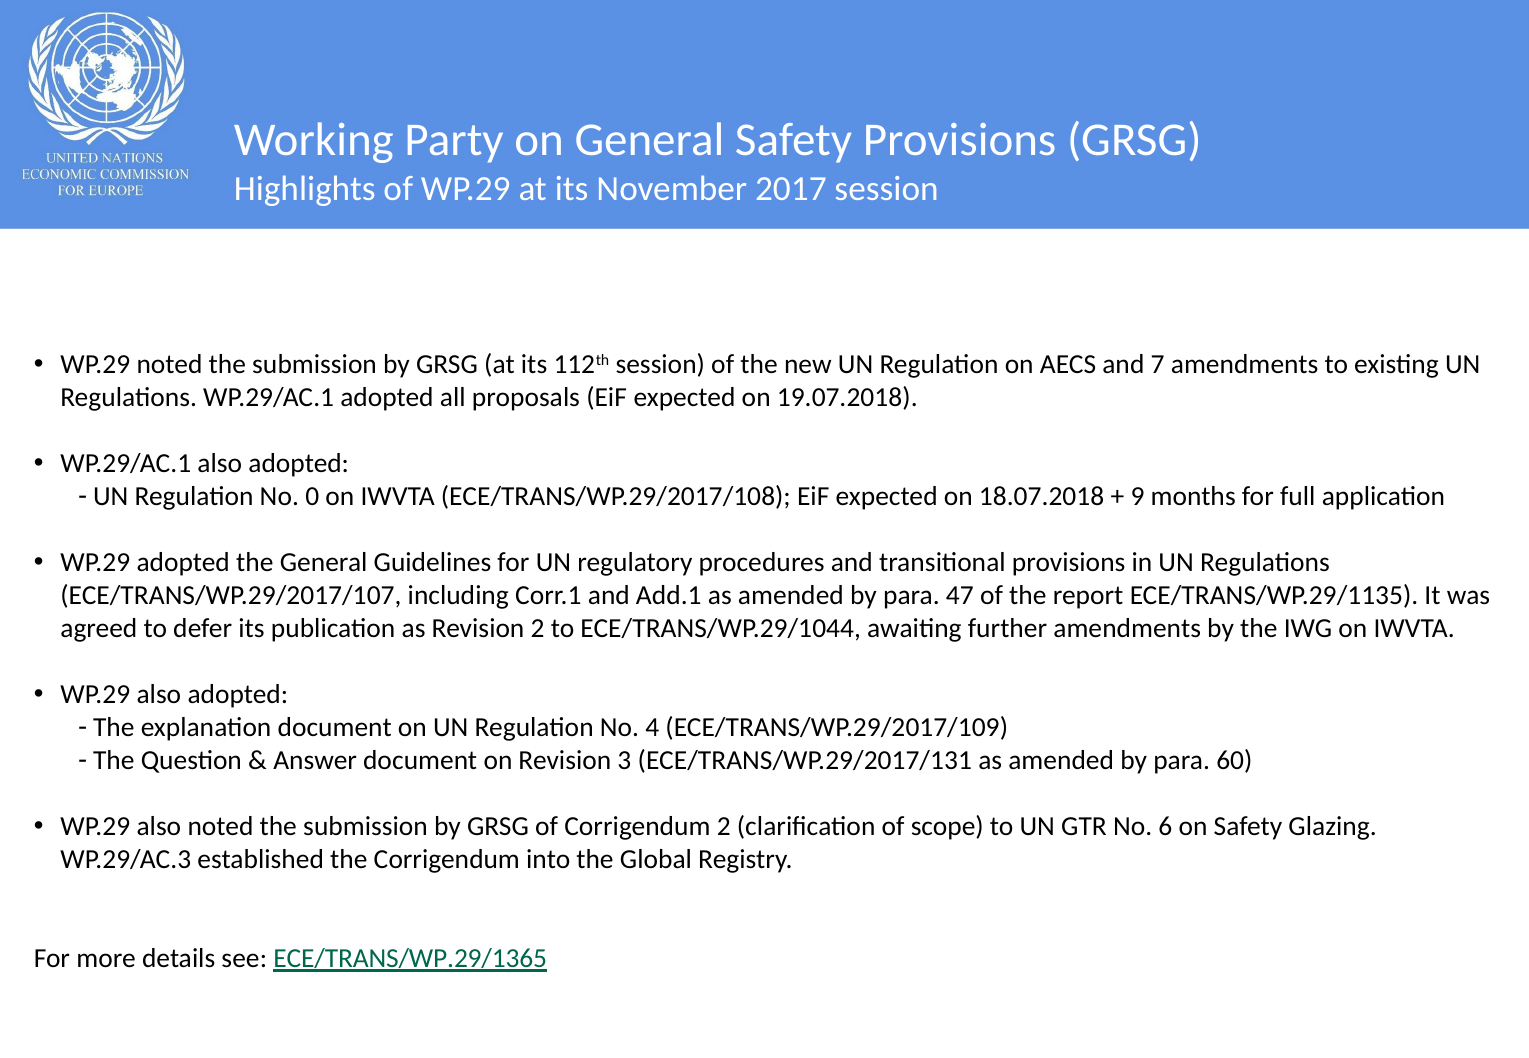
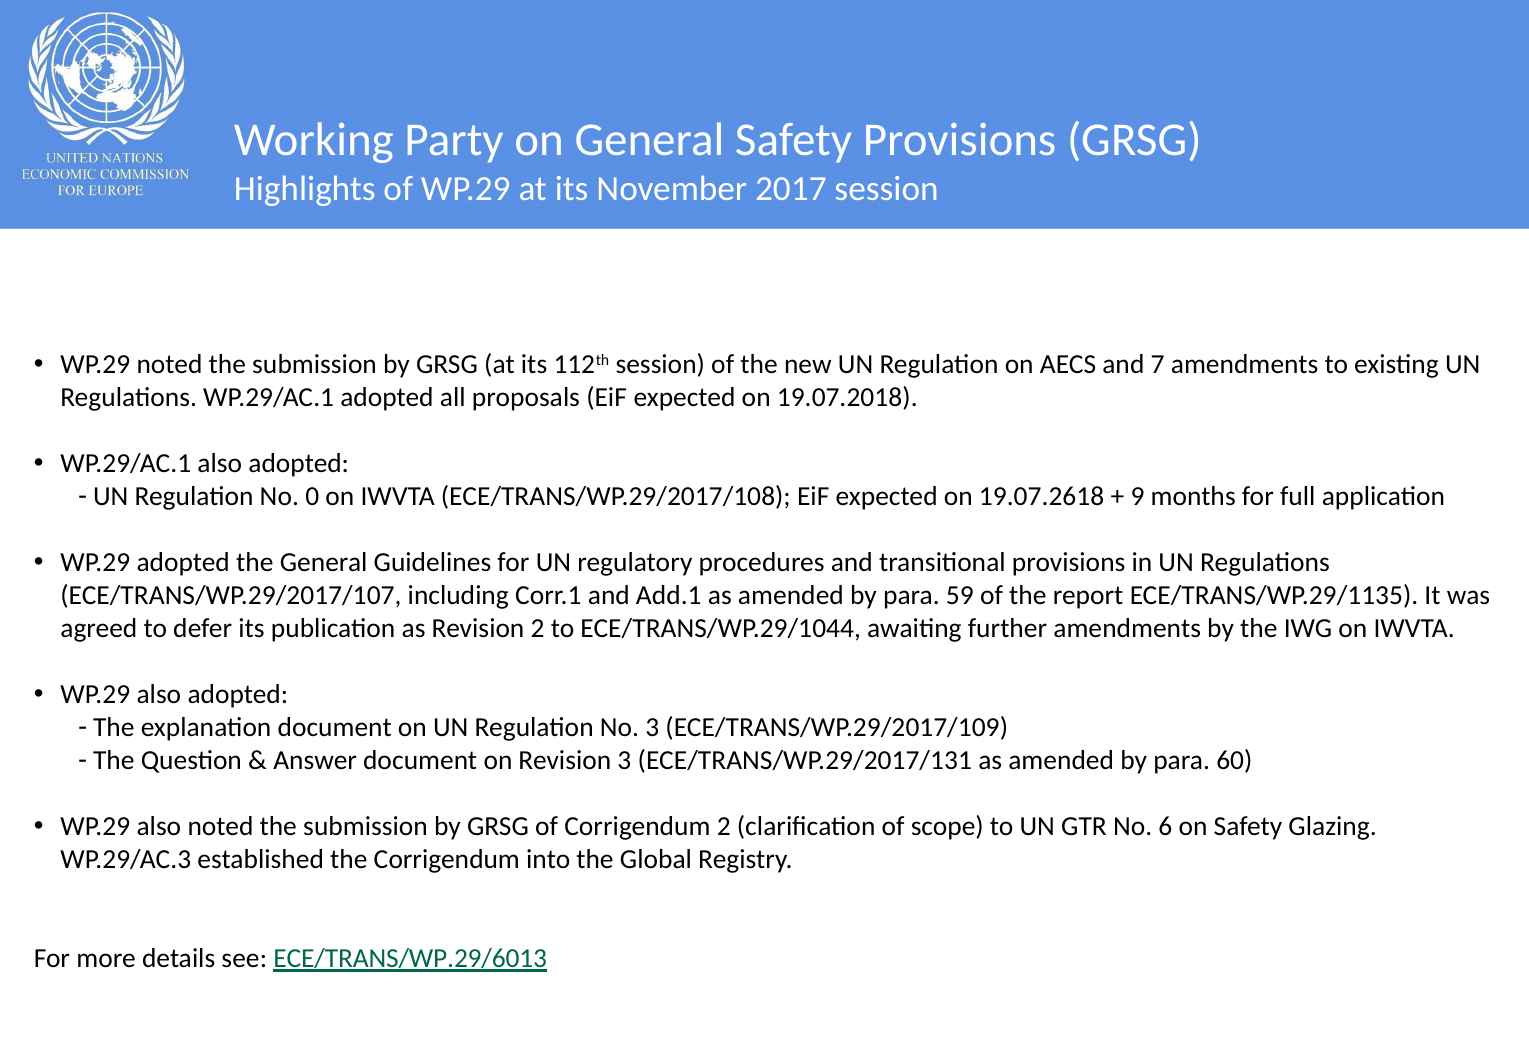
18.07.2018: 18.07.2018 -> 19.07.2618
47: 47 -> 59
No 4: 4 -> 3
ECE/TRANS/WP.29/1365: ECE/TRANS/WP.29/1365 -> ECE/TRANS/WP.29/6013
